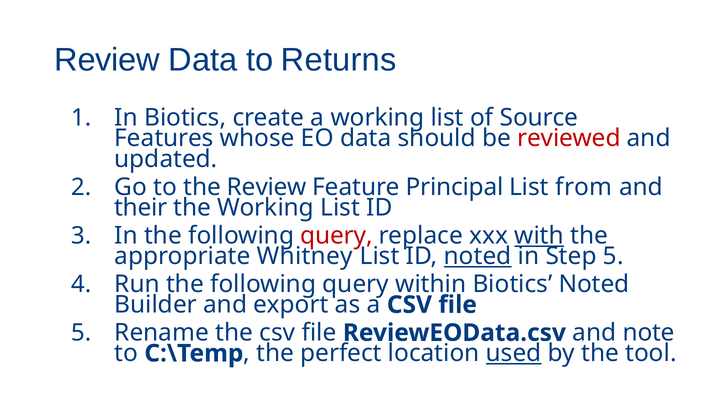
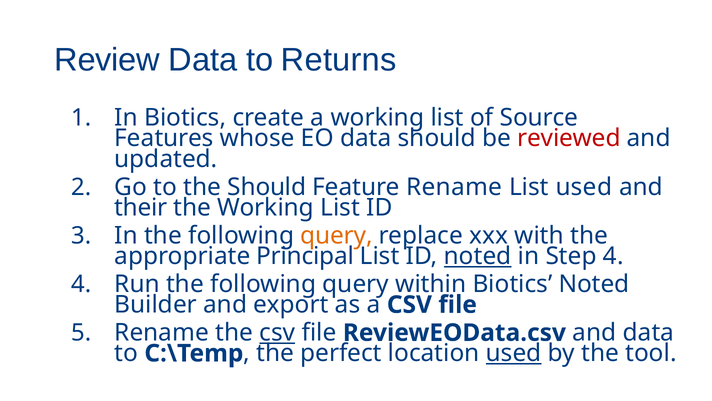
the Review: Review -> Should
Feature Principal: Principal -> Rename
List from: from -> used
query at (337, 235) colour: red -> orange
with underline: present -> none
Whitney: Whitney -> Principal
Step 5: 5 -> 4
csv at (277, 332) underline: none -> present
and note: note -> data
